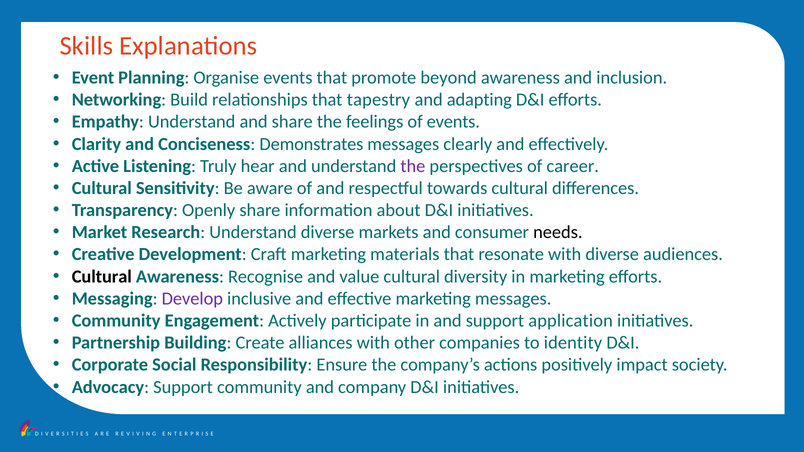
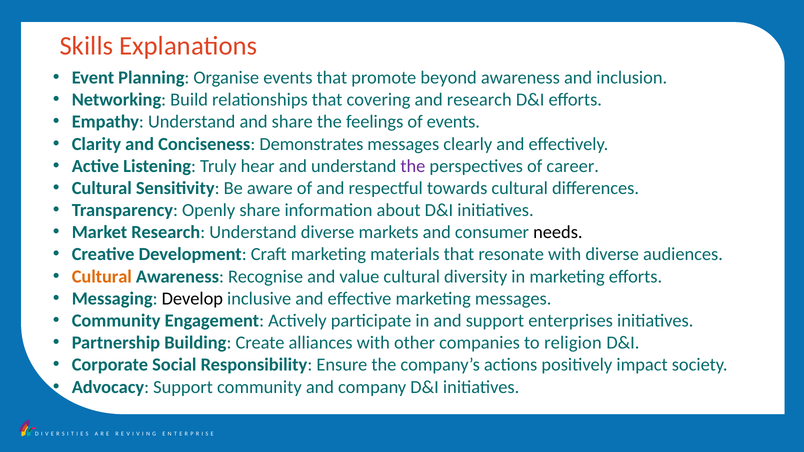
tapestry: tapestry -> covering
and adapting: adapting -> research
Cultural at (102, 277) colour: black -> orange
Develop colour: purple -> black
application: application -> enterprises
identity: identity -> religion
